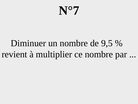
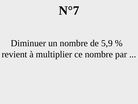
9,5: 9,5 -> 5,9
